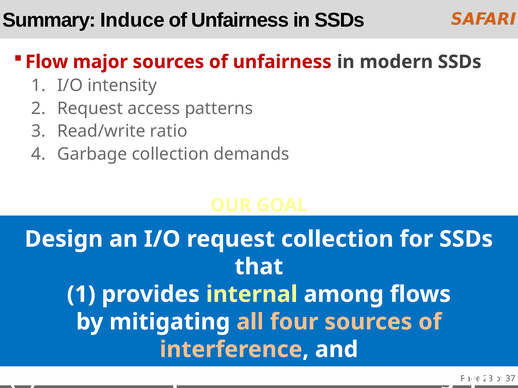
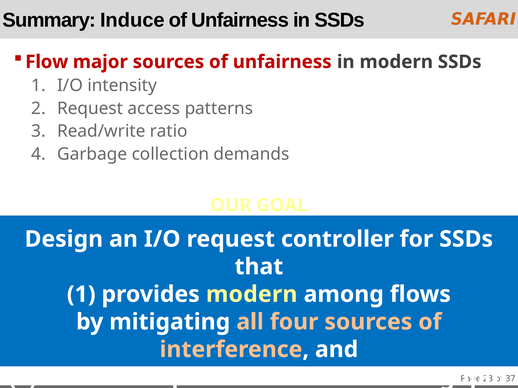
request collection: collection -> controller
provides internal: internal -> modern
